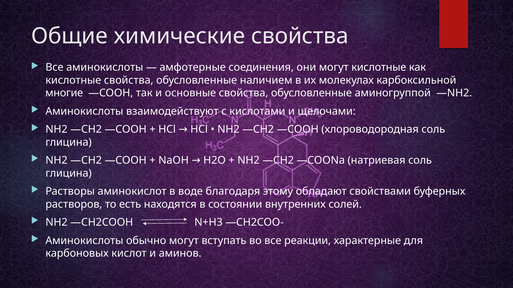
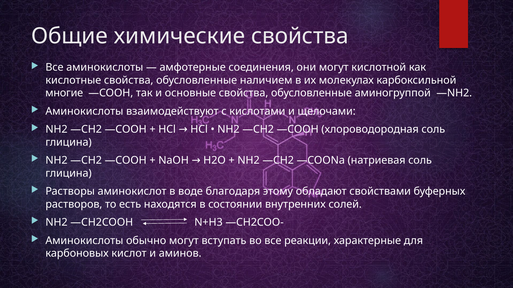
могут кислотные: кислотные -> кислотной
